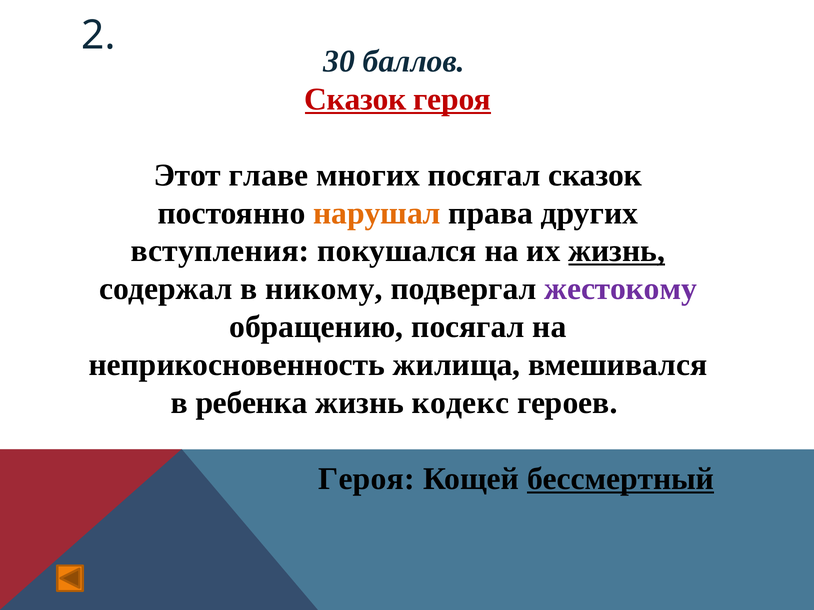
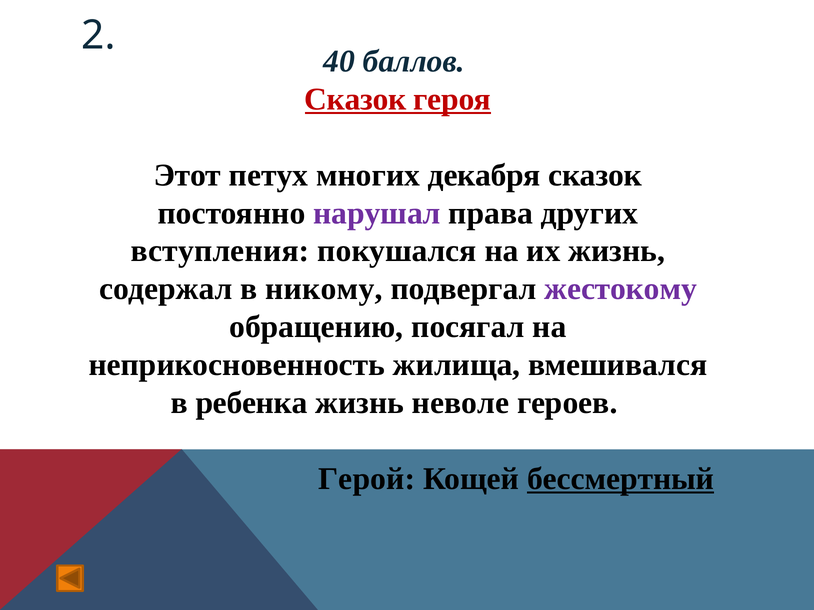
30: 30 -> 40
главе: главе -> петух
многих посягал: посягал -> декабря
нарушал colour: orange -> purple
жизнь at (617, 251) underline: present -> none
кодекс: кодекс -> неволе
Героя at (367, 479): Героя -> Герой
